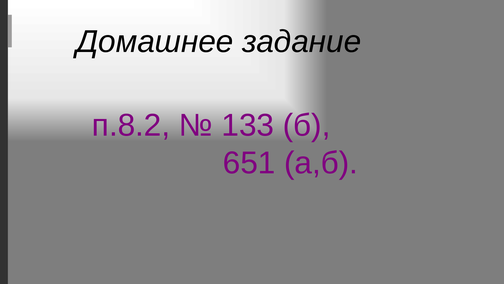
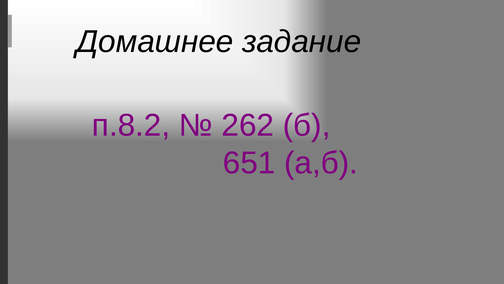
133: 133 -> 262
